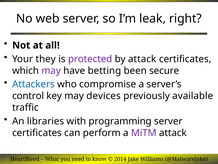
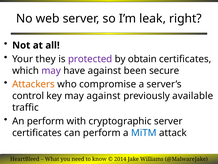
by attack: attack -> obtain
have betting: betting -> against
Attackers colour: blue -> orange
may devices: devices -> against
An libraries: libraries -> perform
programming: programming -> cryptographic
MiTM colour: purple -> blue
